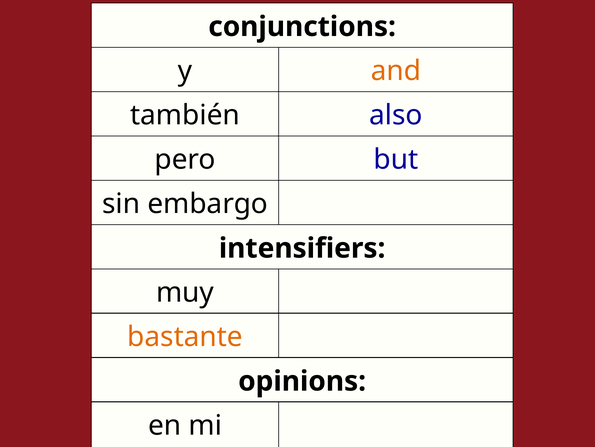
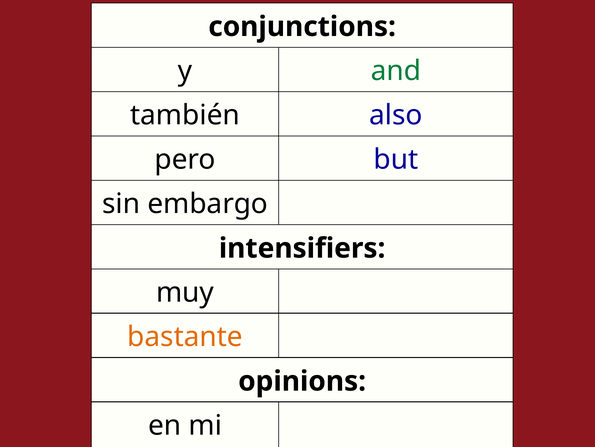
and colour: orange -> green
